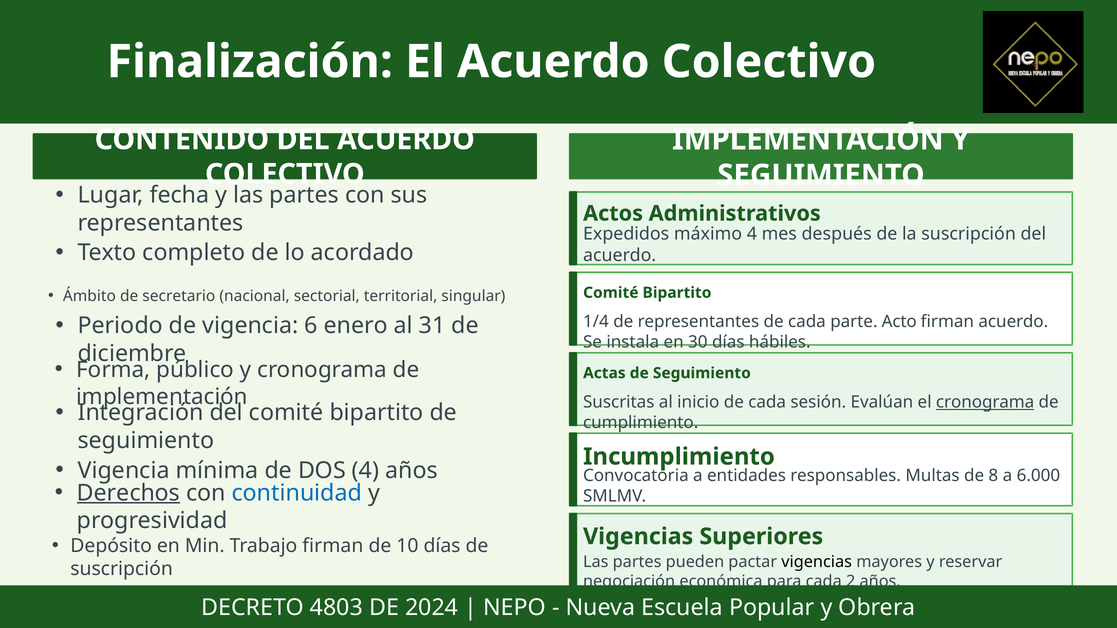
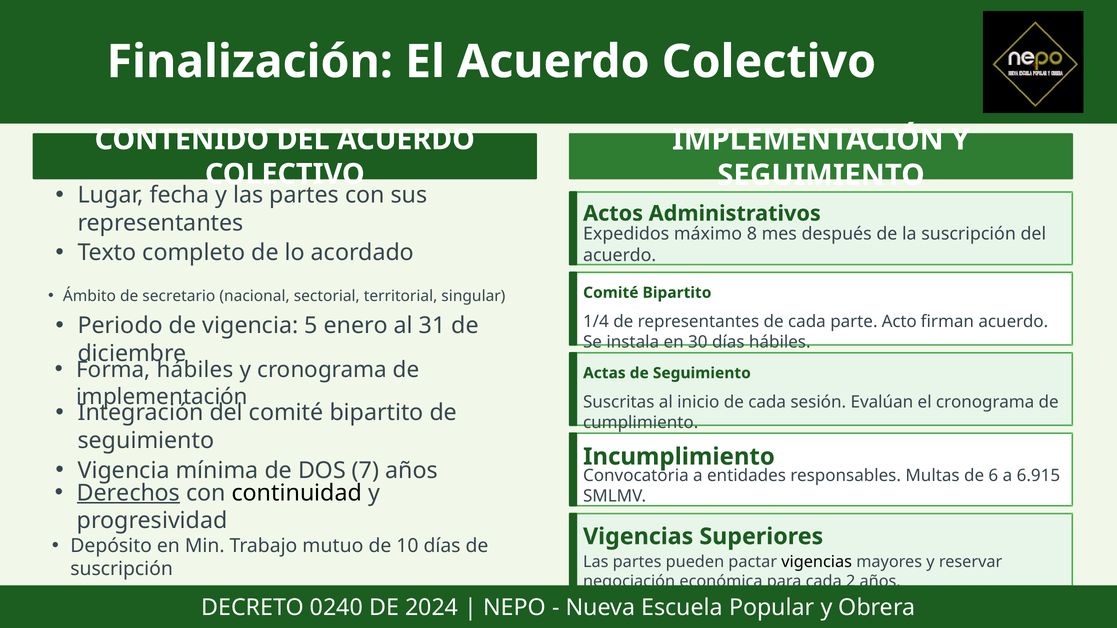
máximo 4: 4 -> 8
6: 6 -> 5
Forma público: público -> hábiles
cronograma at (985, 402) underline: present -> none
DOS 4: 4 -> 7
8: 8 -> 6
6.000: 6.000 -> 6.915
continuidad colour: blue -> black
Trabajo firman: firman -> mutuo
4803: 4803 -> 0240
